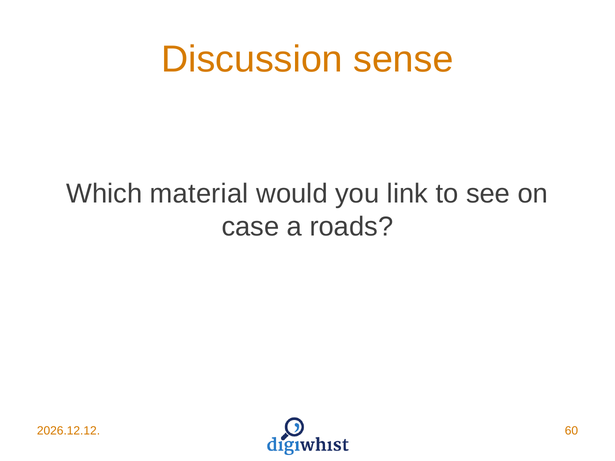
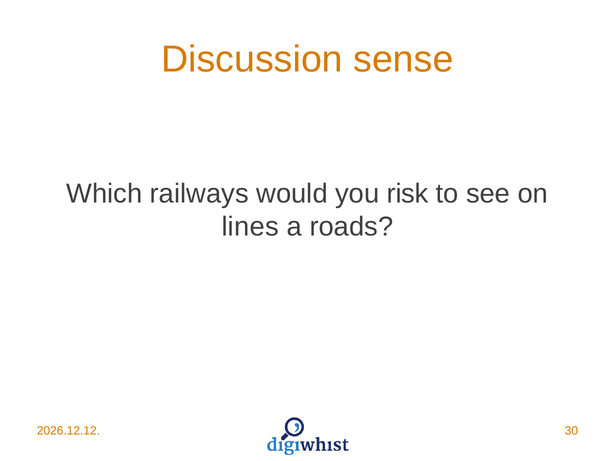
material: material -> railways
link: link -> risk
case: case -> lines
60: 60 -> 30
